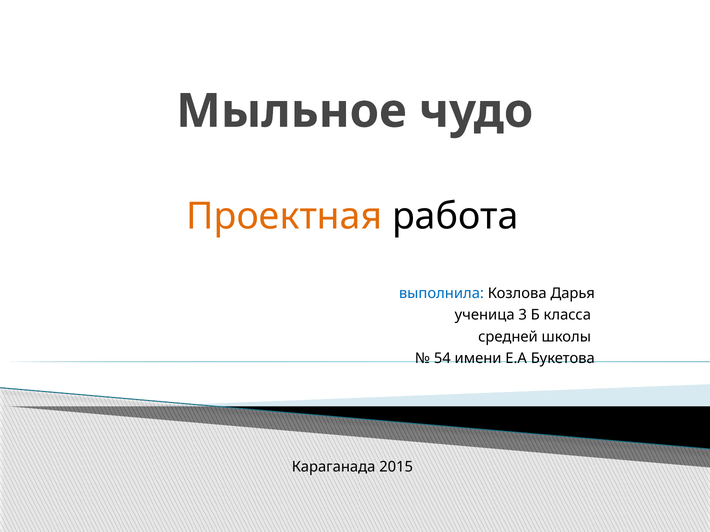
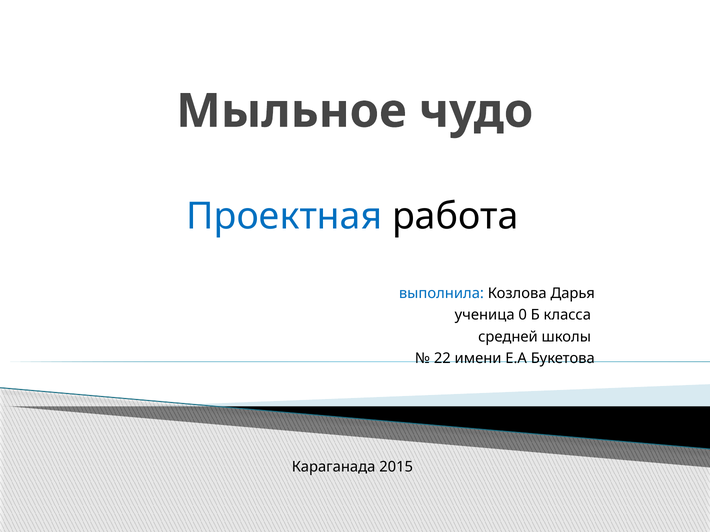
Проектная colour: orange -> blue
3: 3 -> 0
54: 54 -> 22
